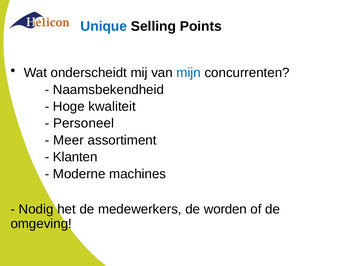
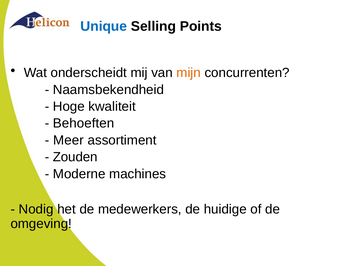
mijn colour: blue -> orange
Personeel: Personeel -> Behoeften
Klanten: Klanten -> Zouden
worden: worden -> huidige
